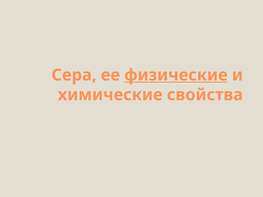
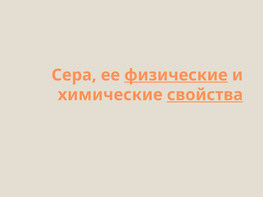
свойства underline: none -> present
